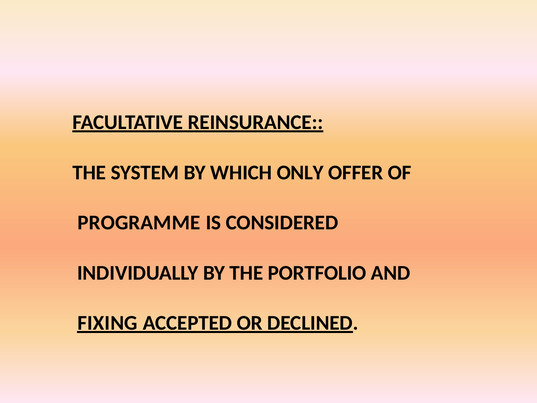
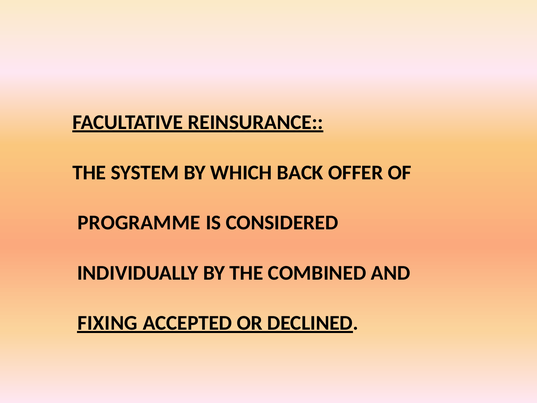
ONLY: ONLY -> BACK
PORTFOLIO: PORTFOLIO -> COMBINED
